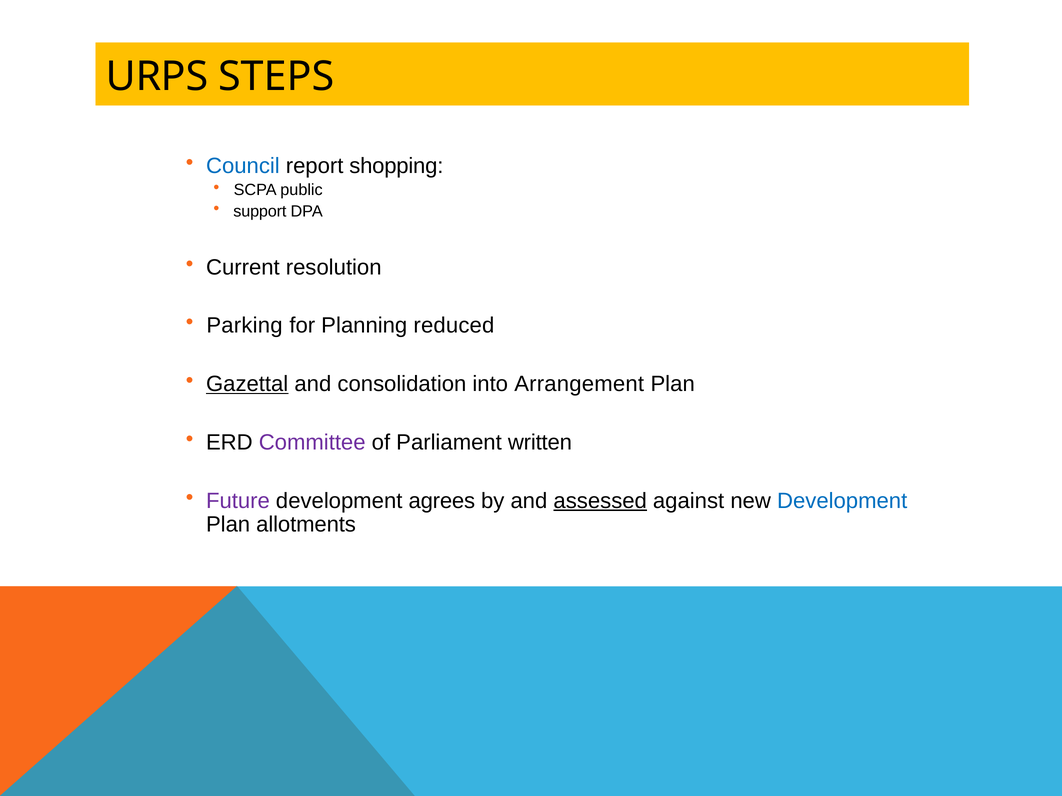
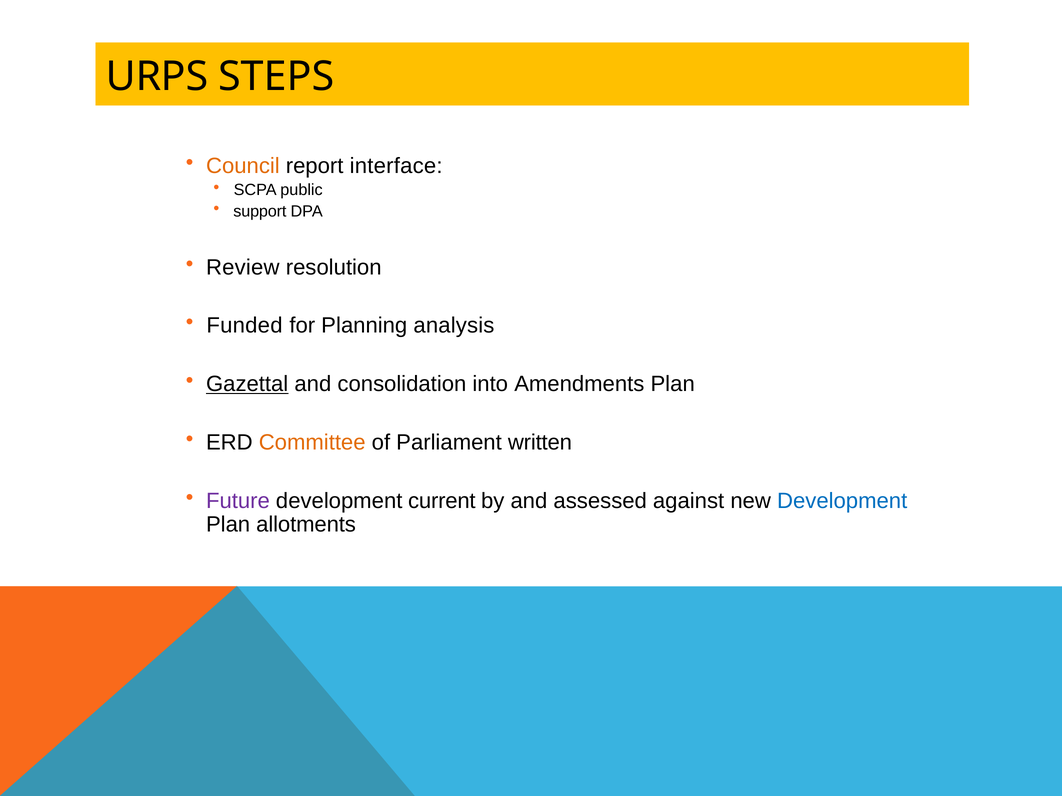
Council colour: blue -> orange
shopping: shopping -> interface
Current: Current -> Review
Parking: Parking -> Funded
reduced: reduced -> analysis
Arrangement: Arrangement -> Amendments
Committee colour: purple -> orange
agrees: agrees -> current
assessed underline: present -> none
